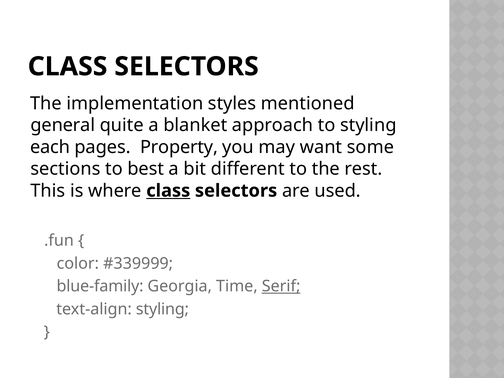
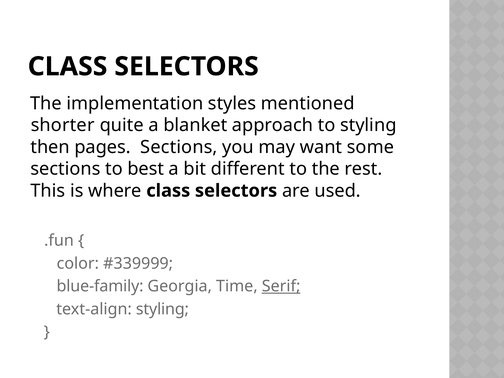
general: general -> shorter
each: each -> then
pages Property: Property -> Sections
class at (168, 191) underline: present -> none
